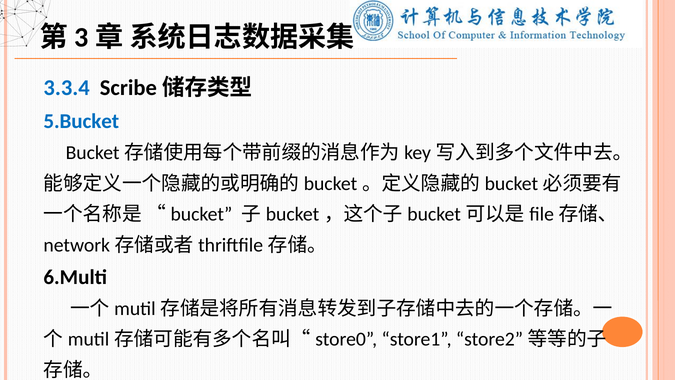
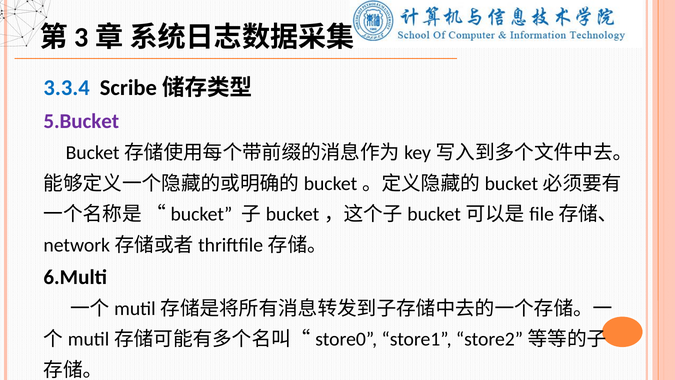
5.Bucket colour: blue -> purple
